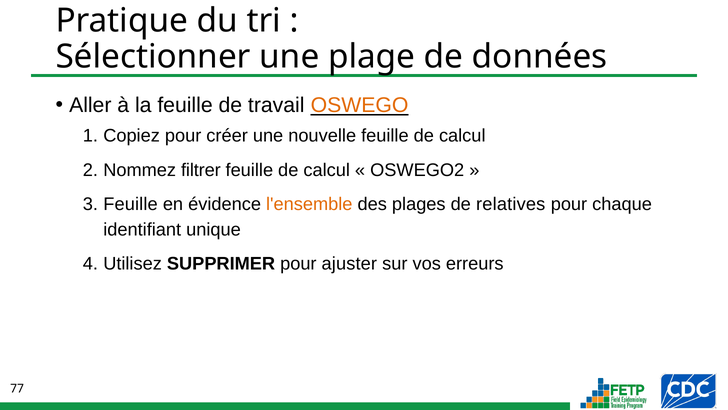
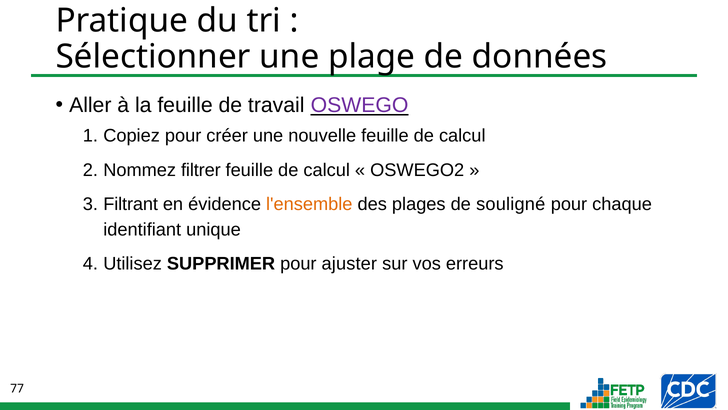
OSWEGO colour: orange -> purple
Feuille at (131, 204): Feuille -> Filtrant
relatives: relatives -> souligné
